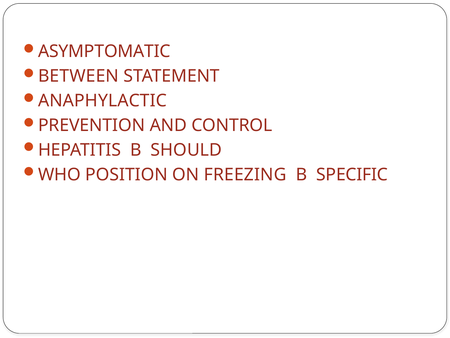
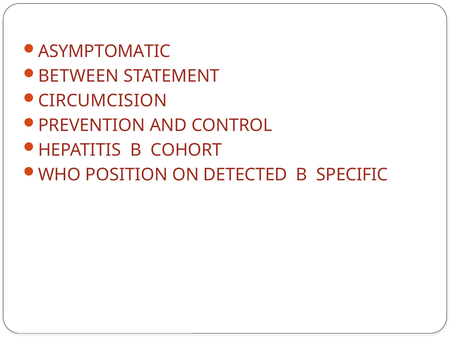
ANAPHYLACTIC: ANAPHYLACTIC -> CIRCUMCISION
SHOULD: SHOULD -> COHORT
FREEZING: FREEZING -> DETECTED
